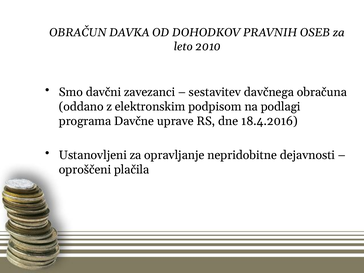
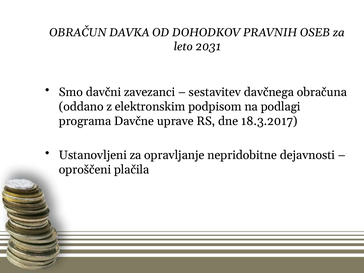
2010: 2010 -> 2031
18.4.2016: 18.4.2016 -> 18.3.2017
